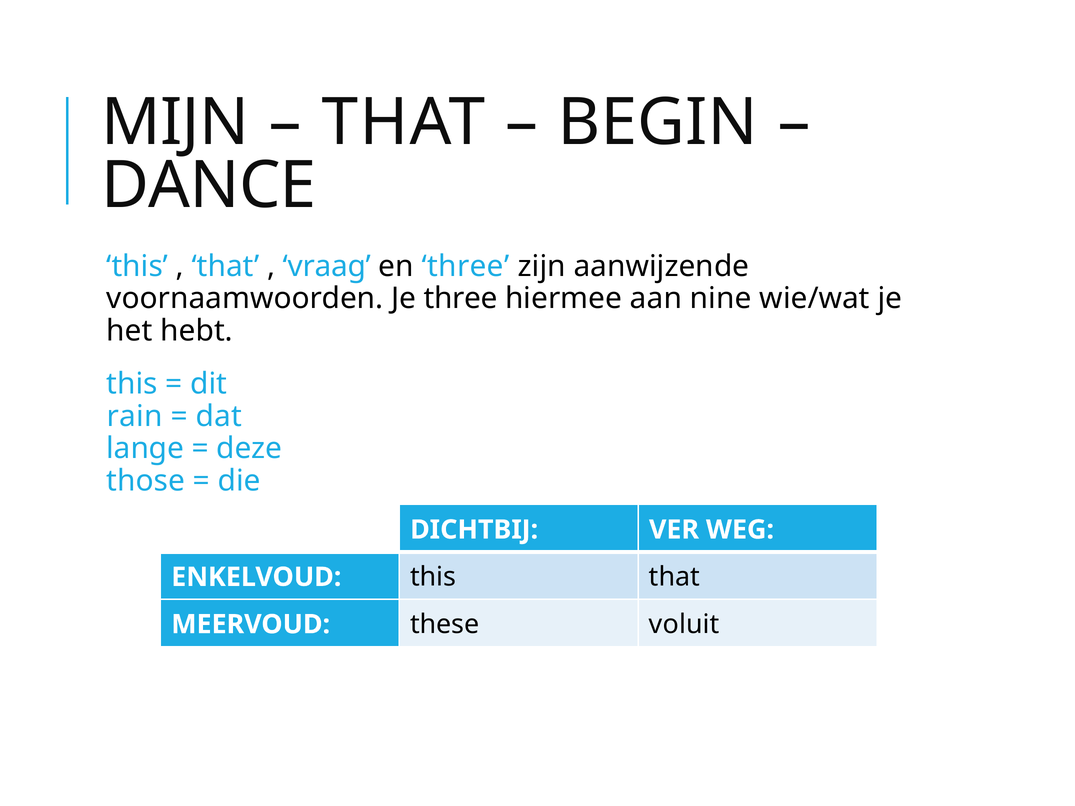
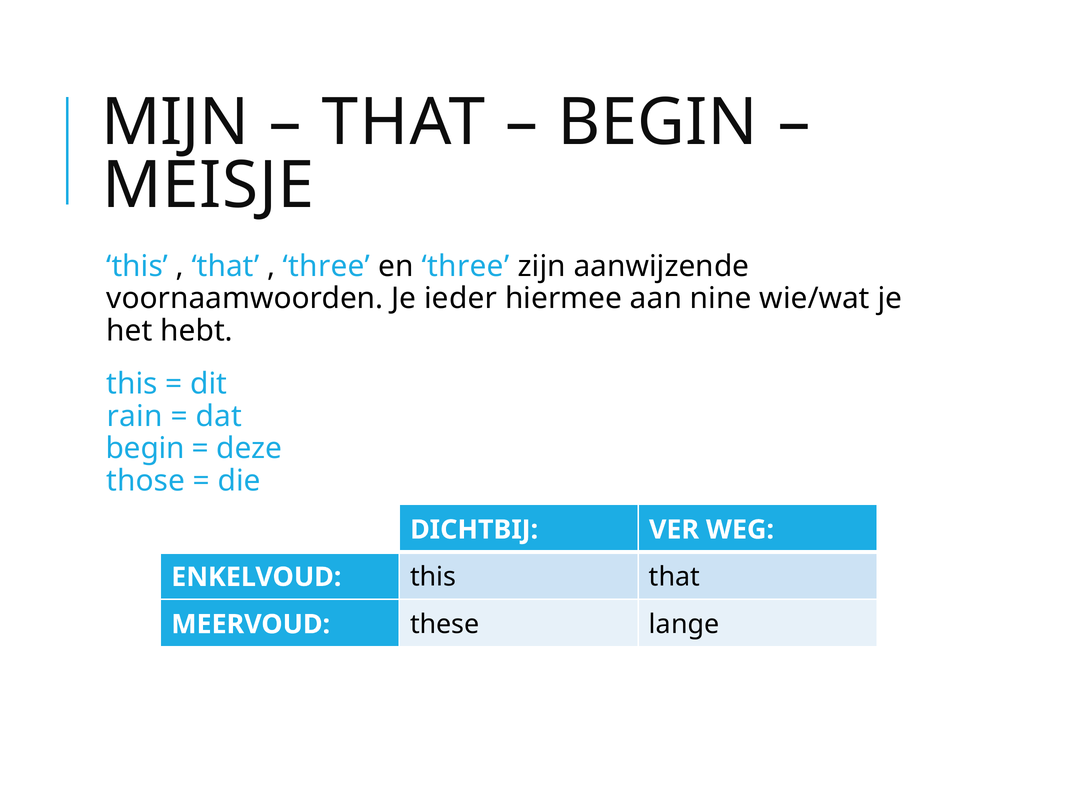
DANCE: DANCE -> MEISJE
vraag at (327, 266): vraag -> three
Je three: three -> ieder
lange at (145, 449): lange -> begin
voluit: voluit -> lange
